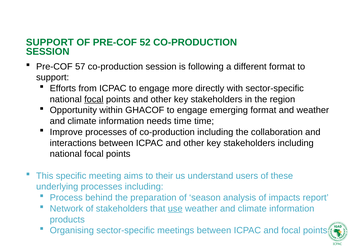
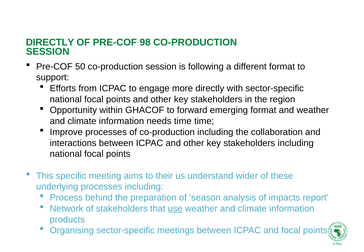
SUPPORT at (50, 42): SUPPORT -> DIRECTLY
52: 52 -> 98
57: 57 -> 50
focal at (94, 99) underline: present -> none
GHACOF to engage: engage -> forward
users: users -> wider
